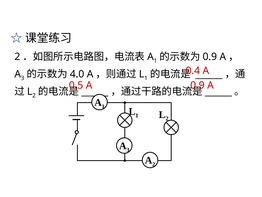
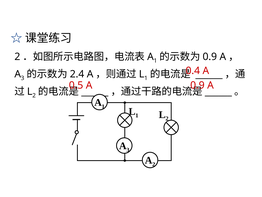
4.0: 4.0 -> 2.4
